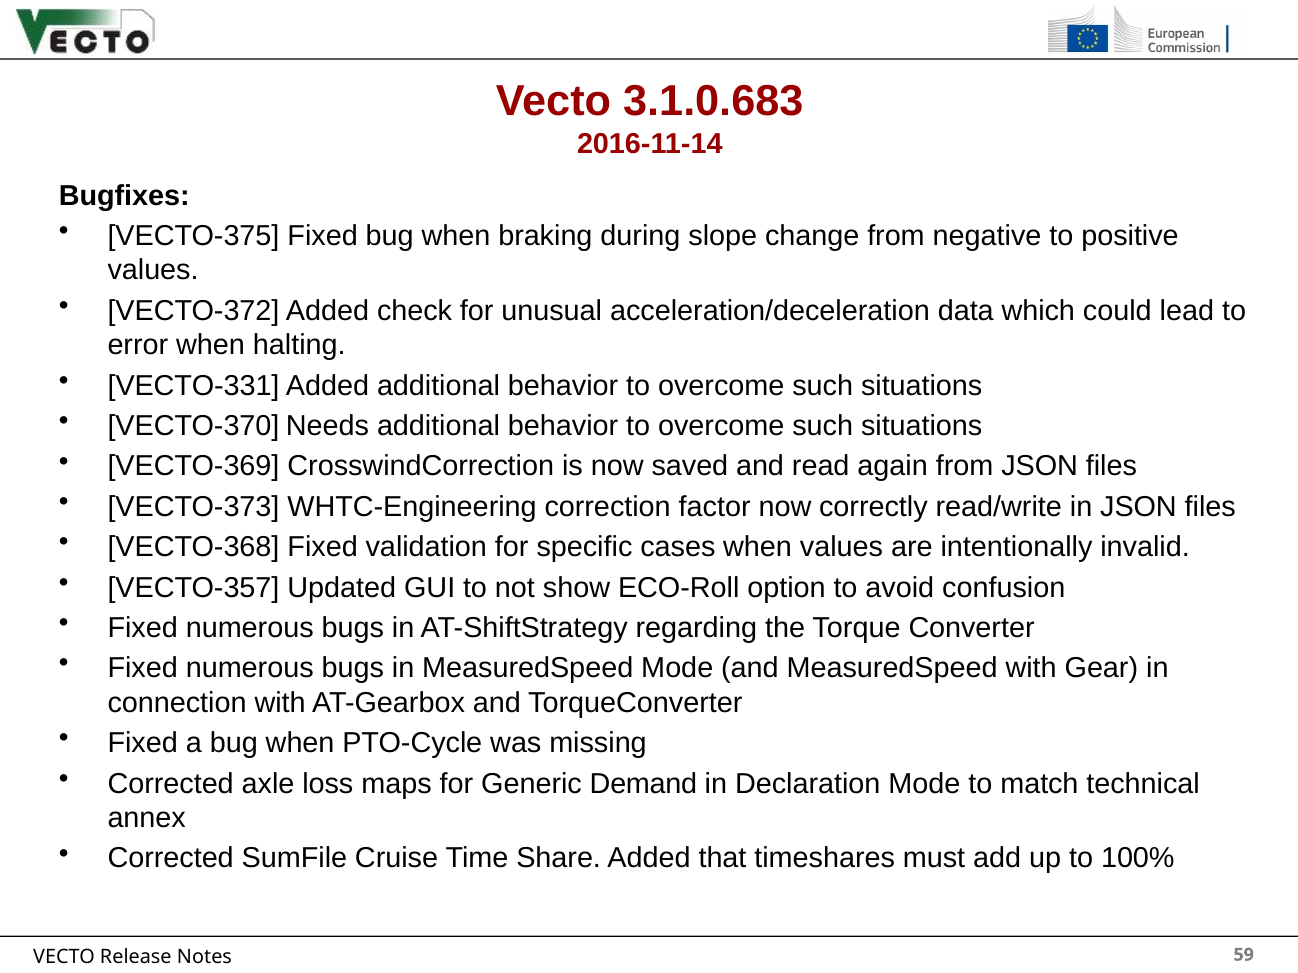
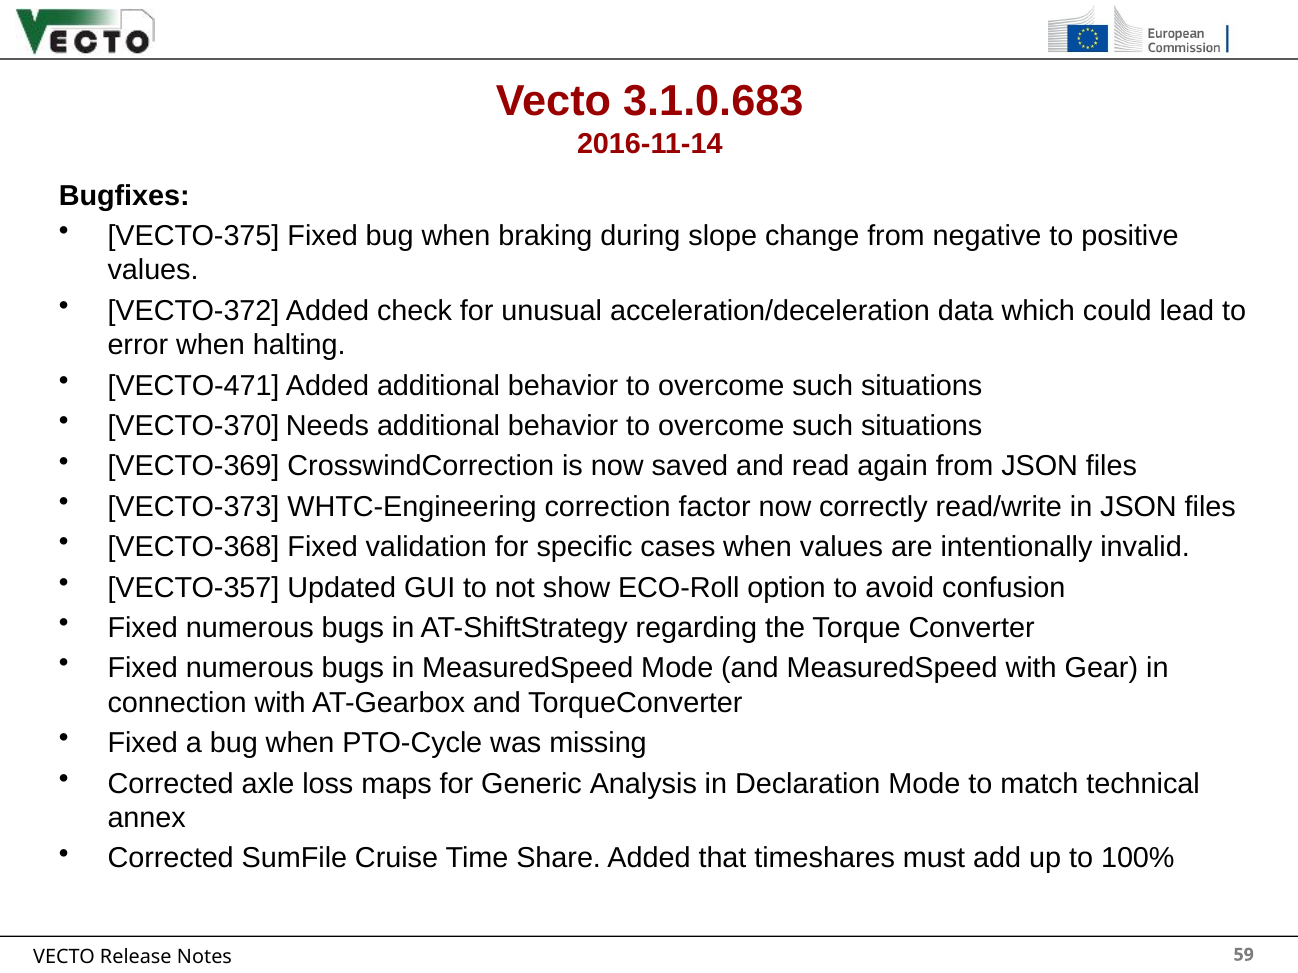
VECTO-331: VECTO-331 -> VECTO-471
Demand: Demand -> Analysis
